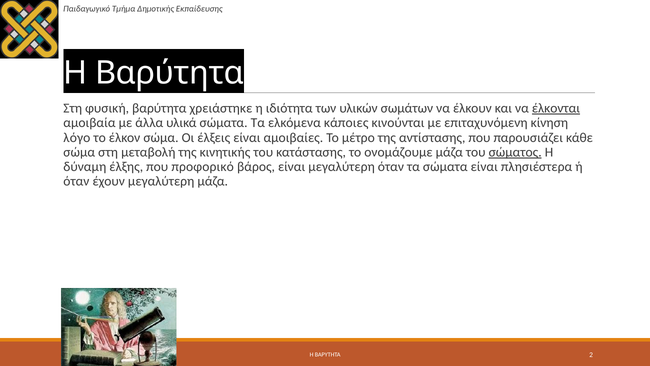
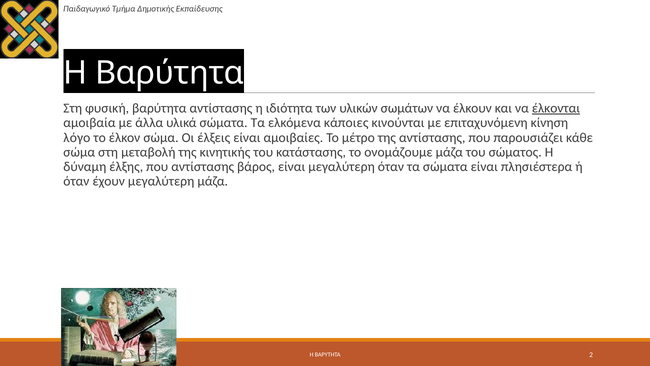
βαρύτητα χρειάστηκε: χρειάστηκε -> αντίστασης
σώματος underline: present -> none
που προφορικό: προφορικό -> αντίστασης
